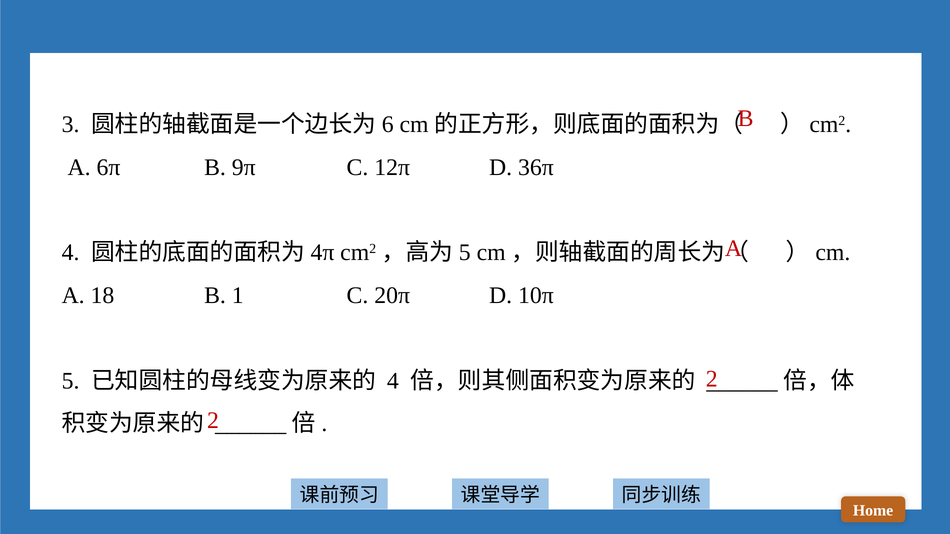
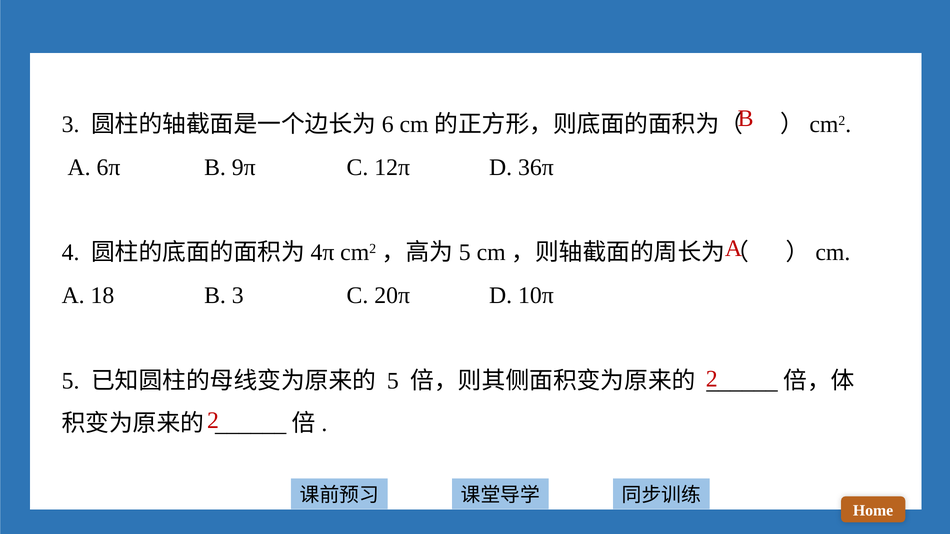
B 1: 1 -> 3
4 at (393, 381): 4 -> 5
